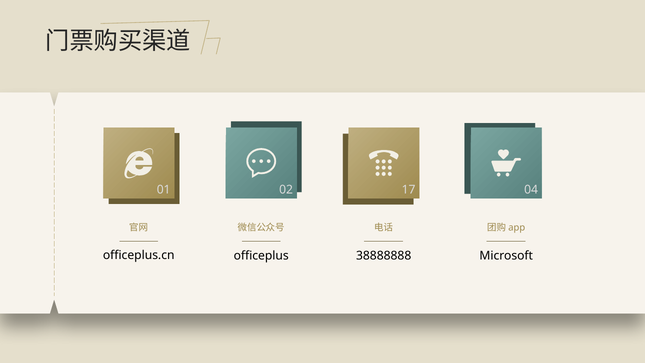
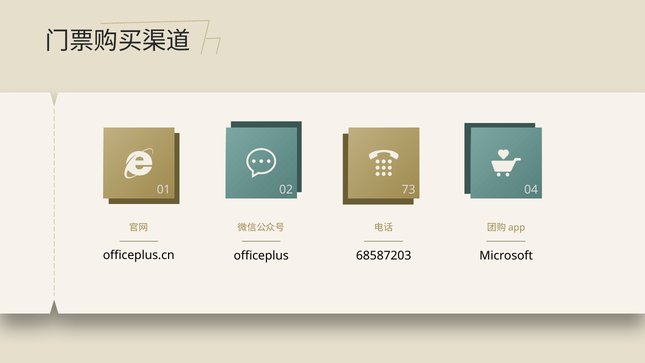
17: 17 -> 73
38888888: 38888888 -> 68587203
